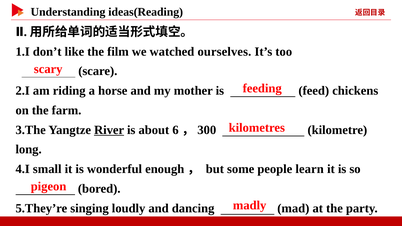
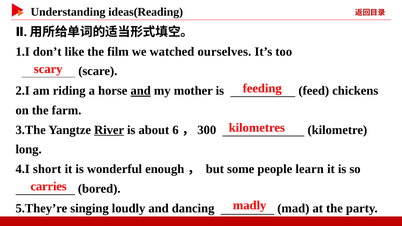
and at (141, 91) underline: none -> present
small: small -> short
pigeon: pigeon -> carries
